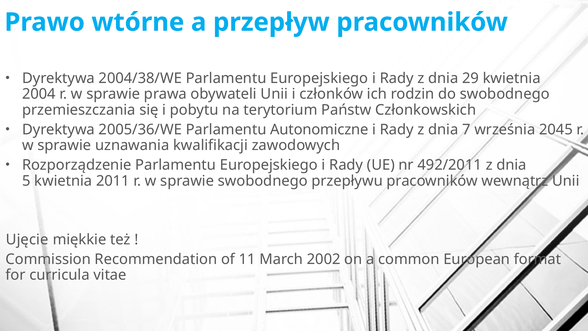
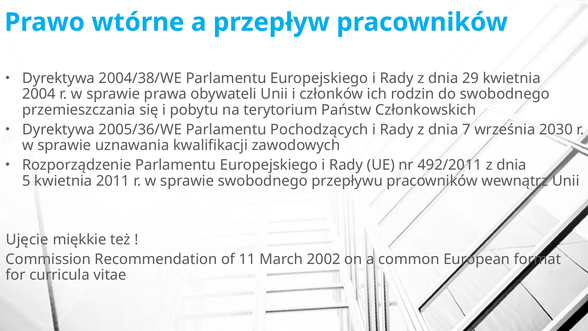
Autonomiczne: Autonomiczne -> Pochodzących
2045: 2045 -> 2030
